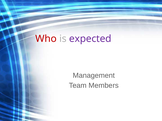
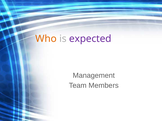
Who colour: red -> orange
